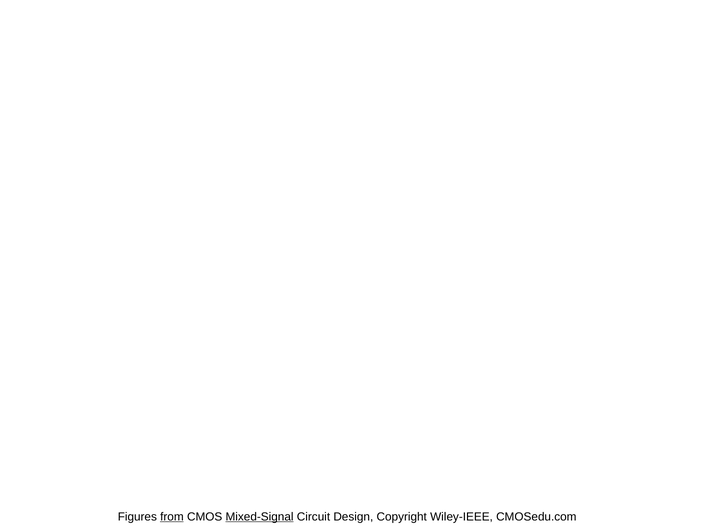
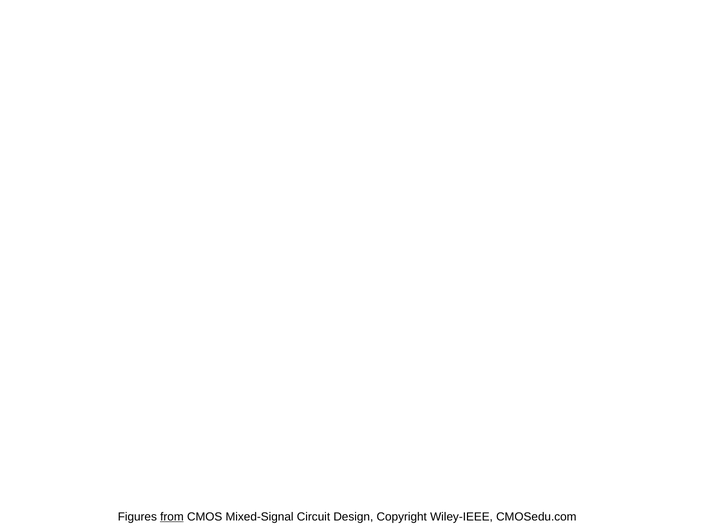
Mixed-Signal underline: present -> none
